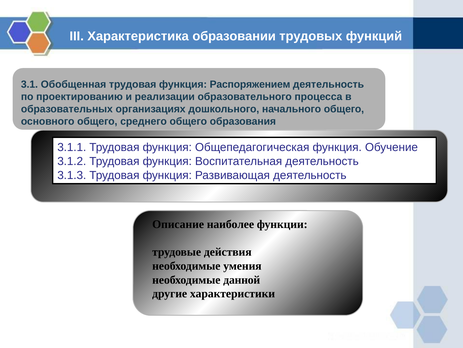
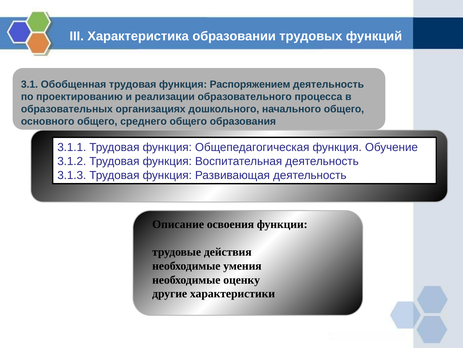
наиболее: наиболее -> освоения
данной: данной -> оценку
